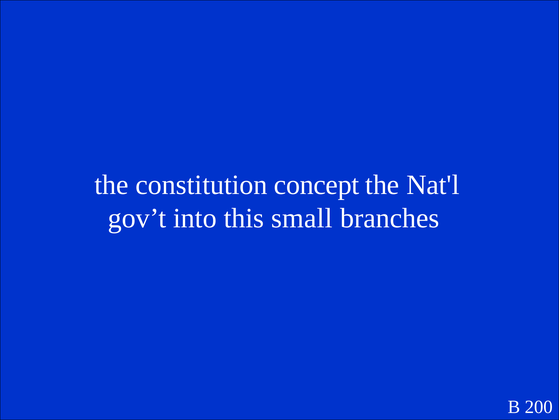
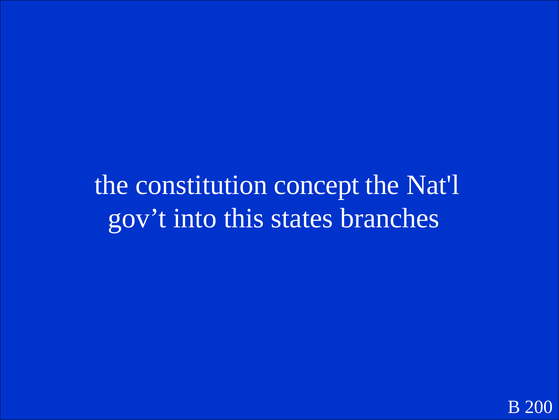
small: small -> states
